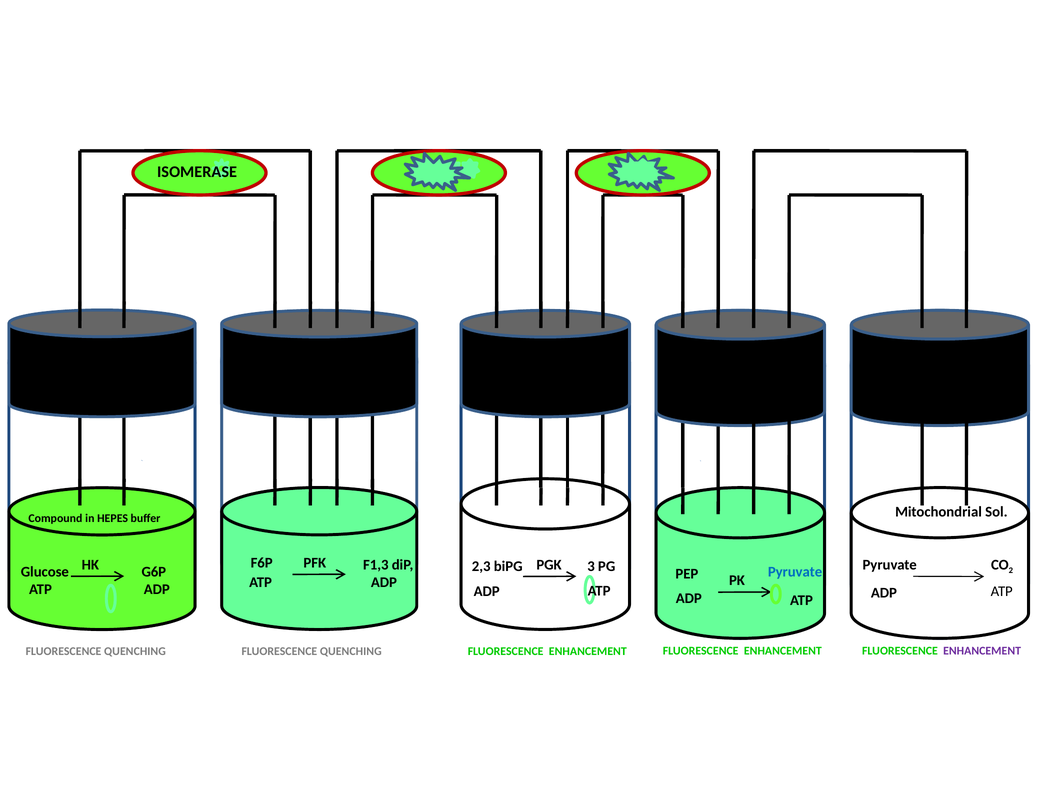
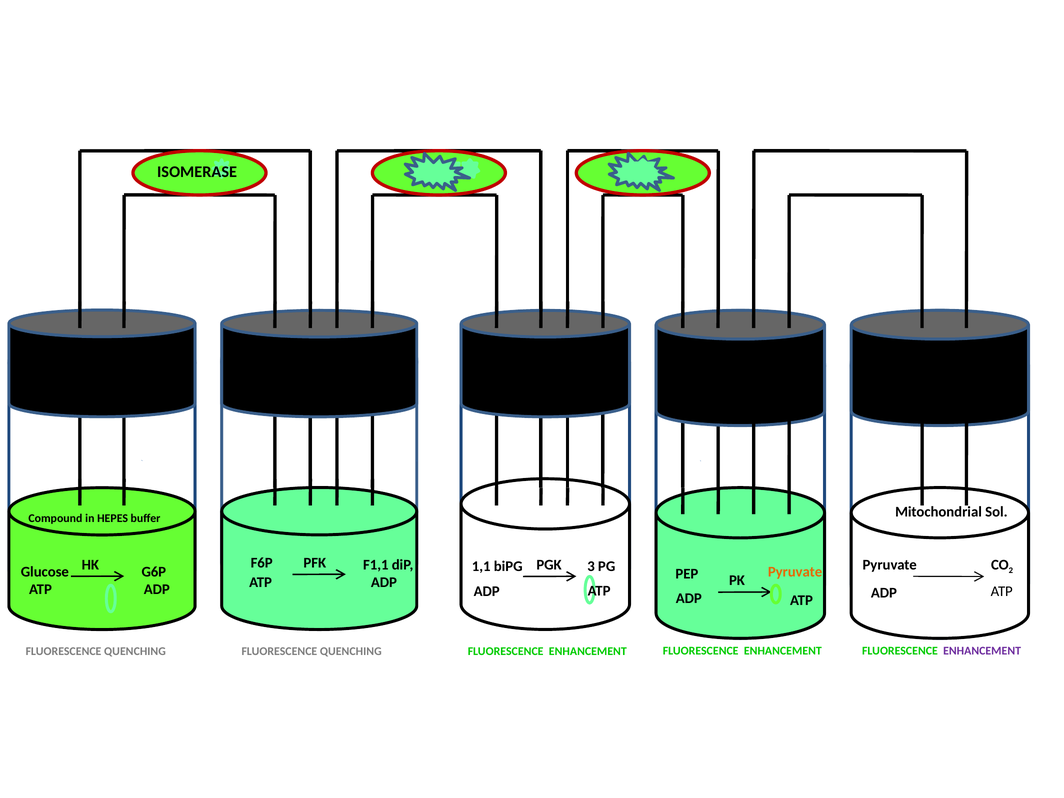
F1,3: F1,3 -> F1,1
2,3: 2,3 -> 1,1
Pyruvate at (795, 572) colour: blue -> orange
